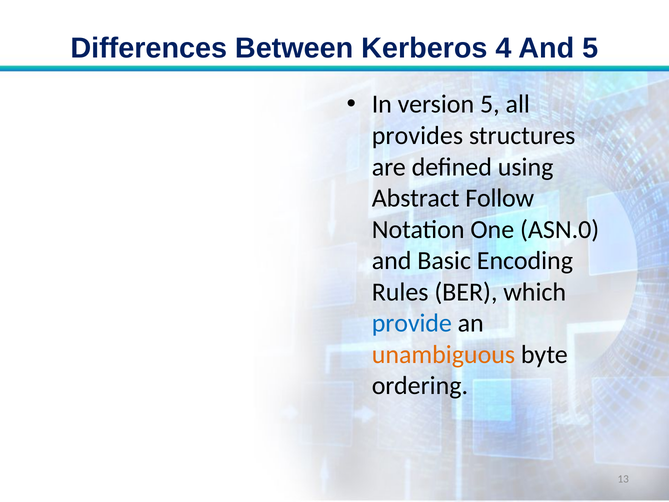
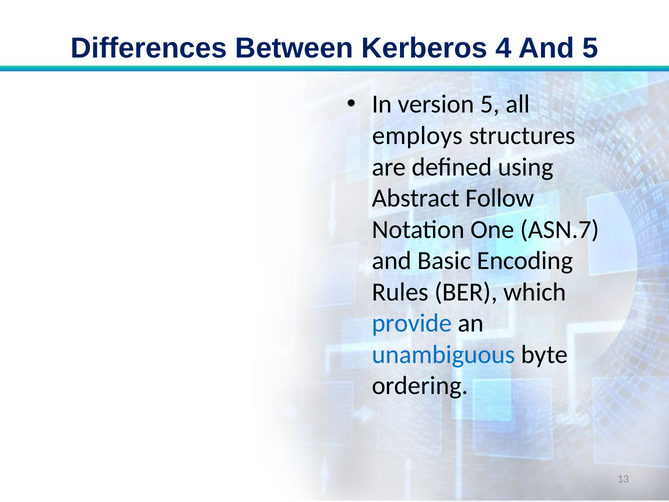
provides: provides -> employs
ASN.0: ASN.0 -> ASN.7
unambiguous colour: orange -> blue
